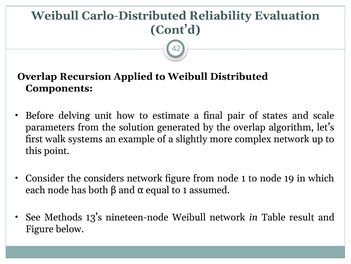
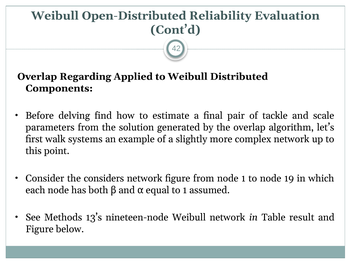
Carlo-Distributed: Carlo-Distributed -> Open-Distributed
Recursion: Recursion -> Regarding
unit: unit -> find
states: states -> tackle
